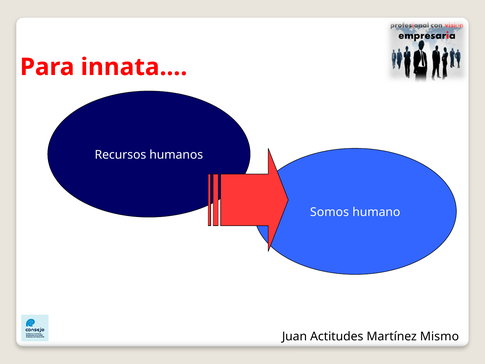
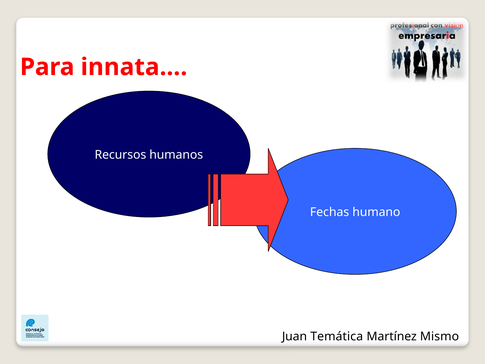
Somos: Somos -> Fechas
Actitudes: Actitudes -> Temática
